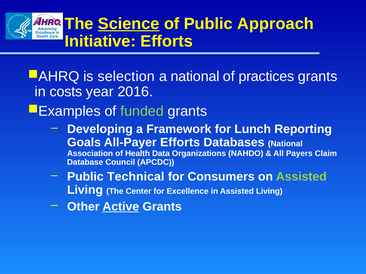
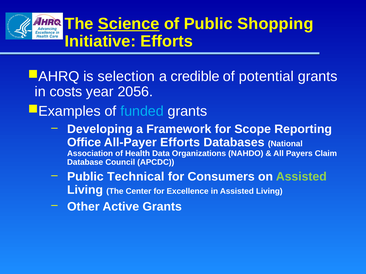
Approach: Approach -> Shopping
a national: national -> credible
practices: practices -> potential
2016: 2016 -> 2056
funded colour: light green -> light blue
Lunch: Lunch -> Scope
Goals: Goals -> Office
Active underline: present -> none
